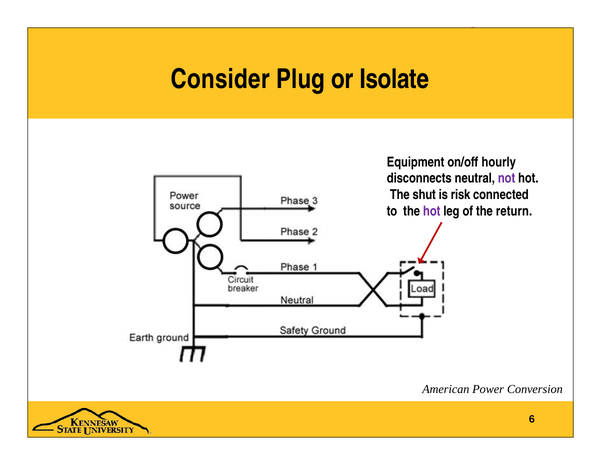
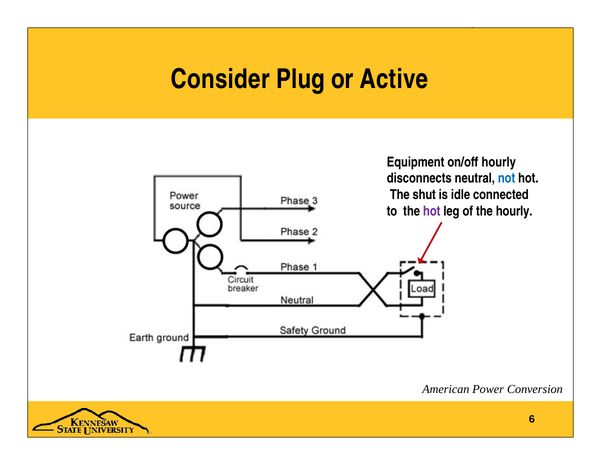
Isolate: Isolate -> Active
not colour: purple -> blue
risk: risk -> idle
the return: return -> hourly
